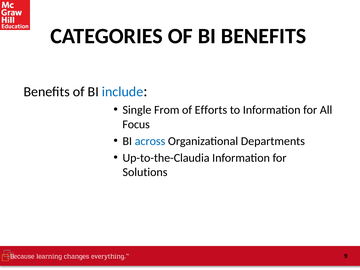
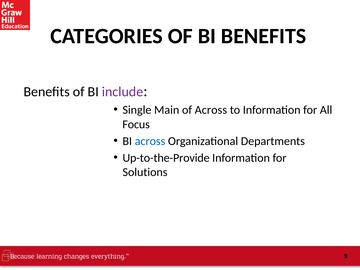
include colour: blue -> purple
From: From -> Main
of Efforts: Efforts -> Across
Up-to-the-Claudia: Up-to-the-Claudia -> Up-to-the-Provide
